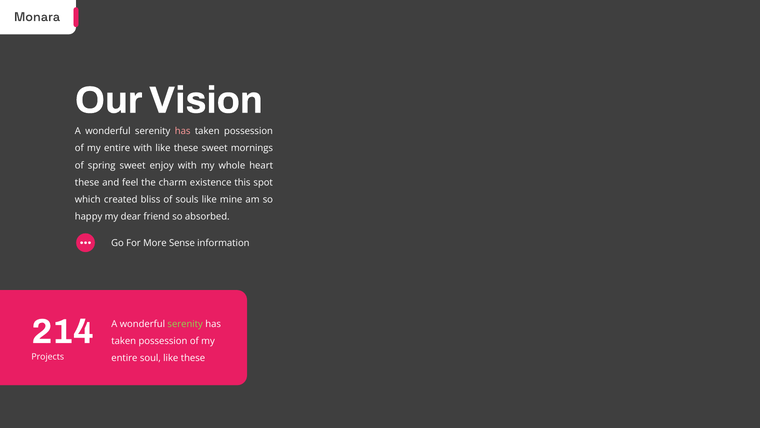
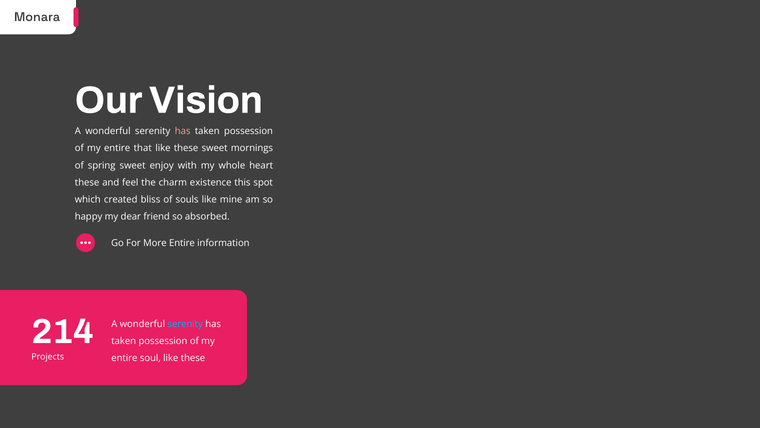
entire with: with -> that
More Sense: Sense -> Entire
serenity at (185, 324) colour: light green -> light blue
